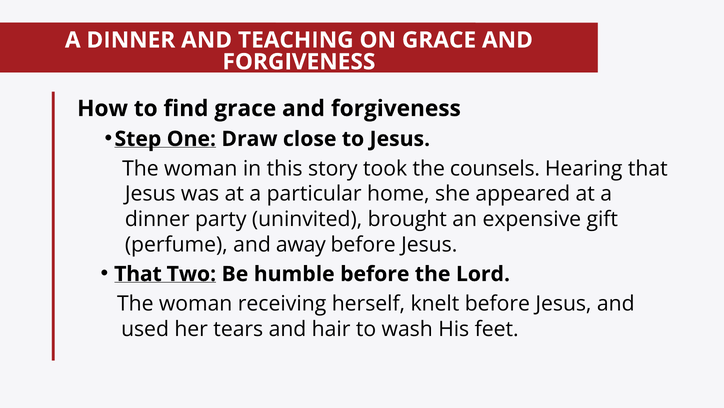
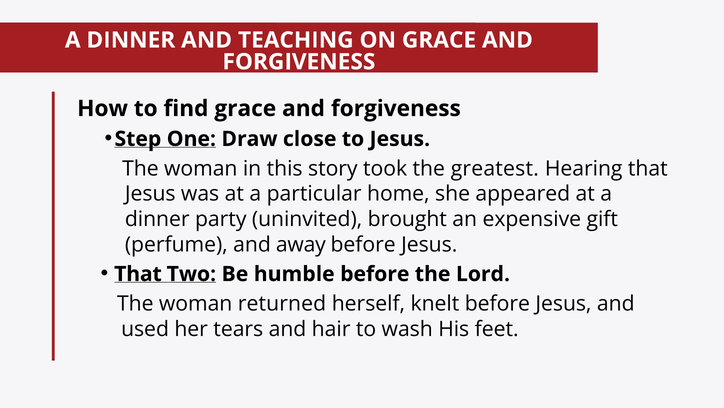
counsels: counsels -> greatest
receiving: receiving -> returned
